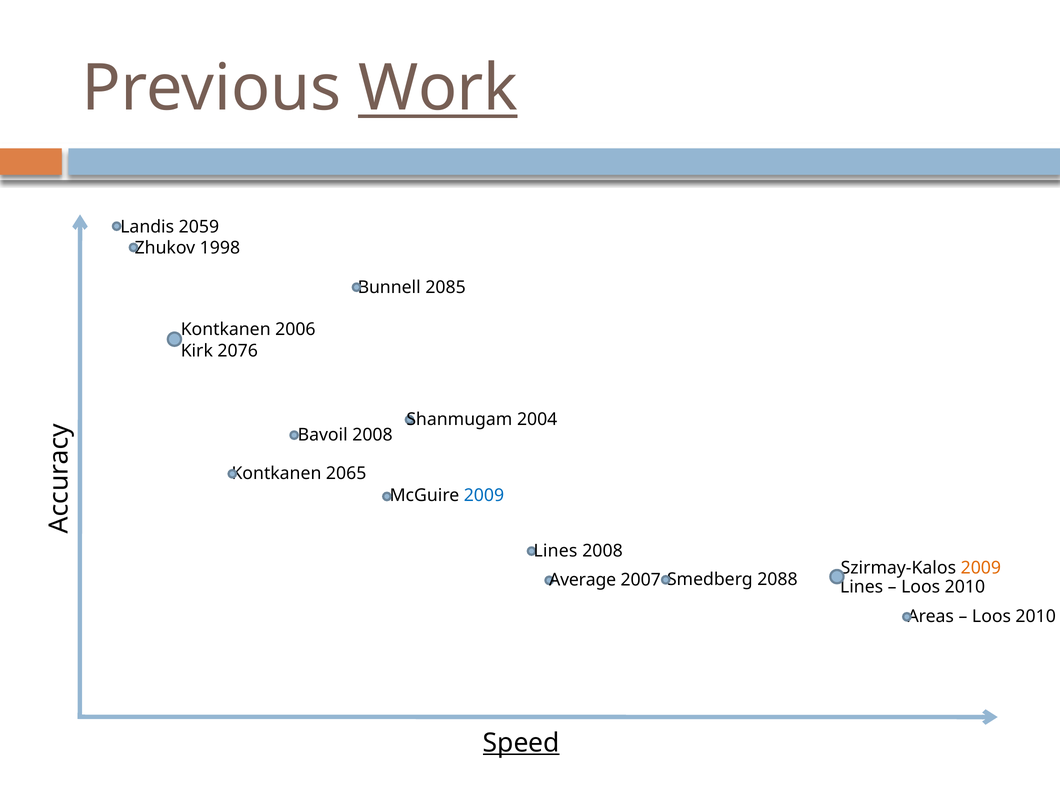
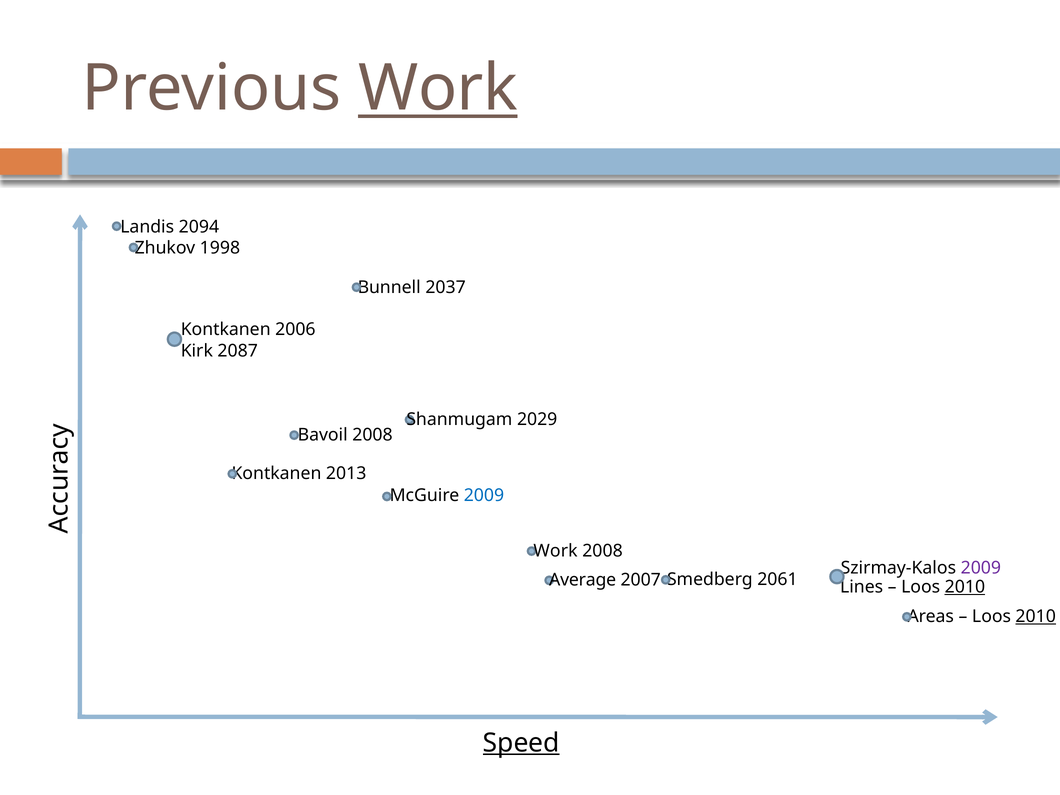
2059: 2059 -> 2094
2085: 2085 -> 2037
2076: 2076 -> 2087
2004: 2004 -> 2029
2065: 2065 -> 2013
Lines at (555, 551): Lines -> Work
2009 at (981, 568) colour: orange -> purple
2088: 2088 -> 2061
2010 at (965, 587) underline: none -> present
2010 at (1036, 617) underline: none -> present
